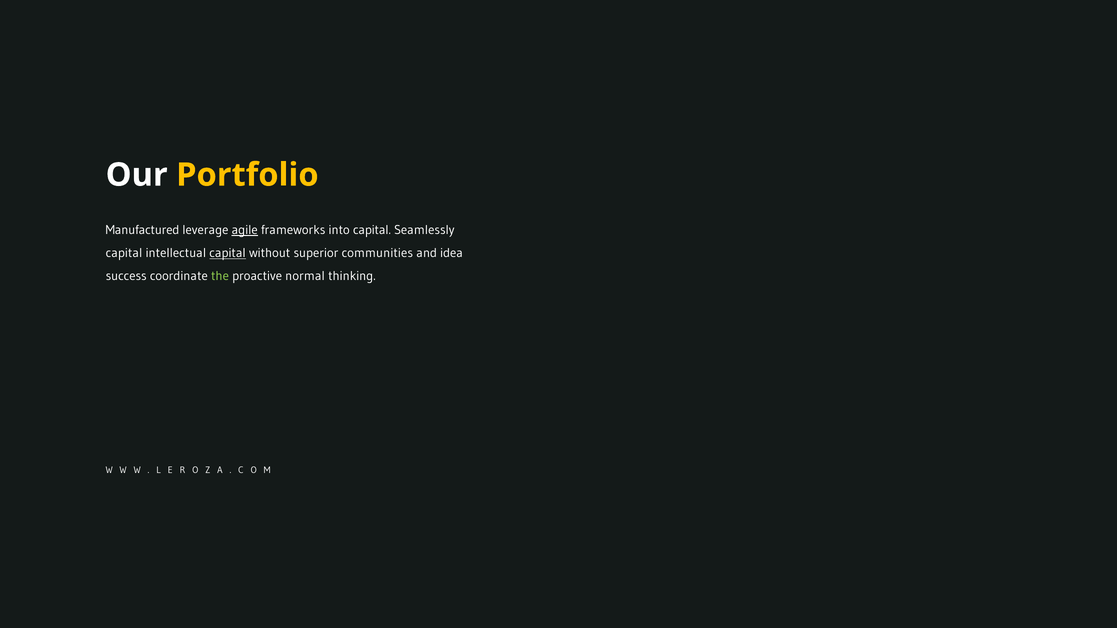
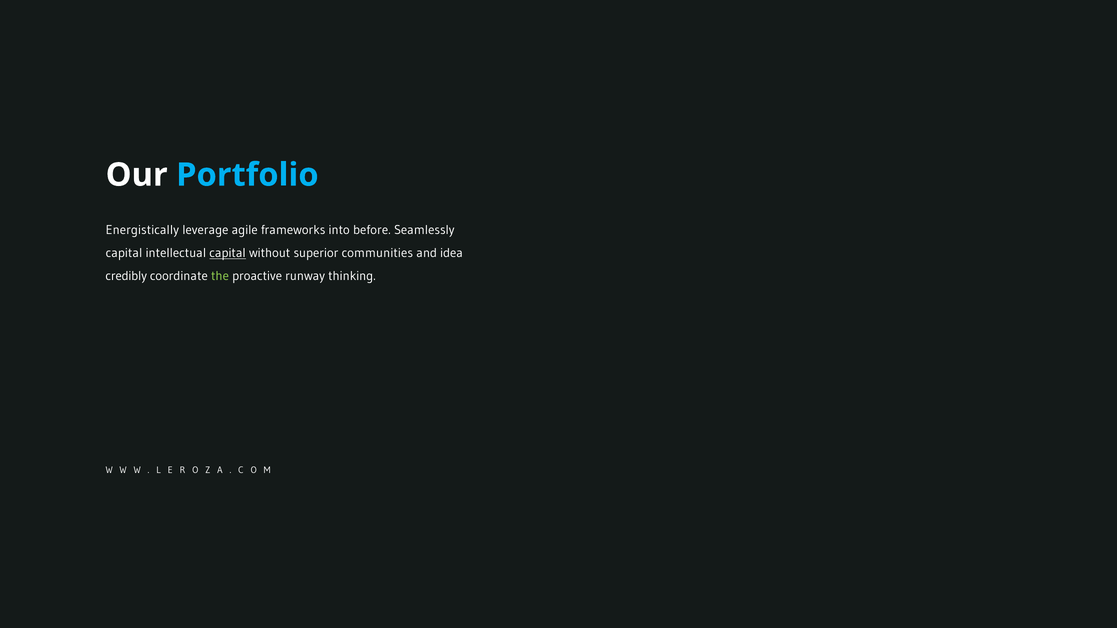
Portfolio colour: yellow -> light blue
Manufactured: Manufactured -> Energistically
agile underline: present -> none
into capital: capital -> before
success: success -> credibly
normal: normal -> runway
